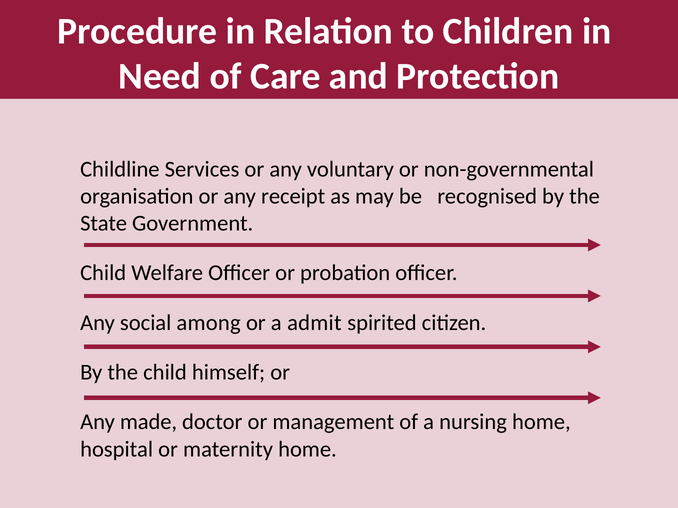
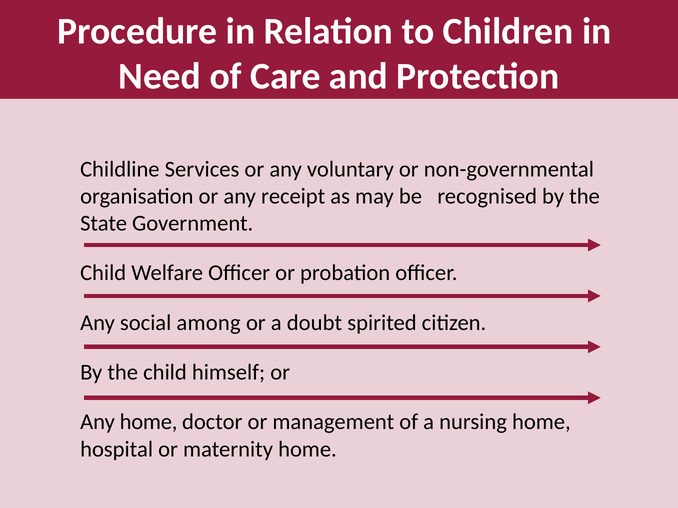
admit: admit -> doubt
Any made: made -> home
